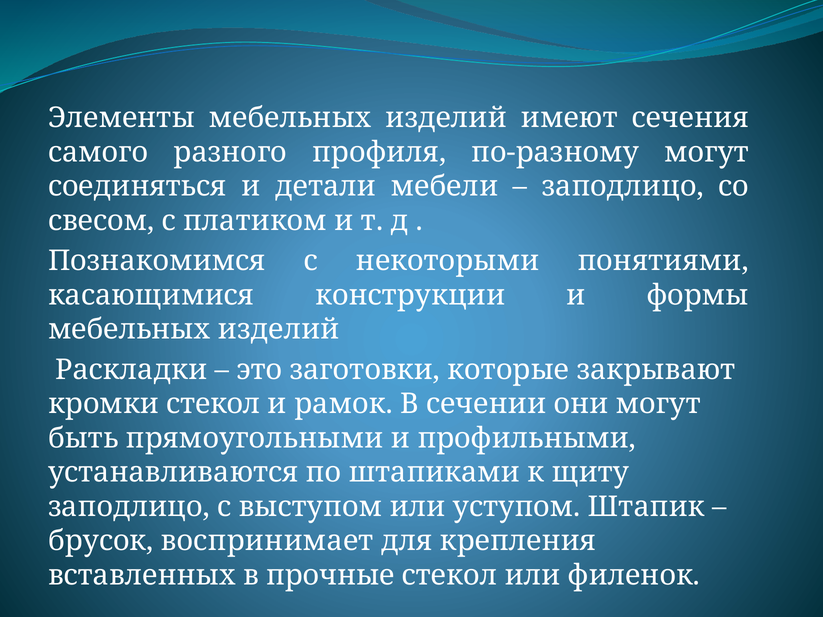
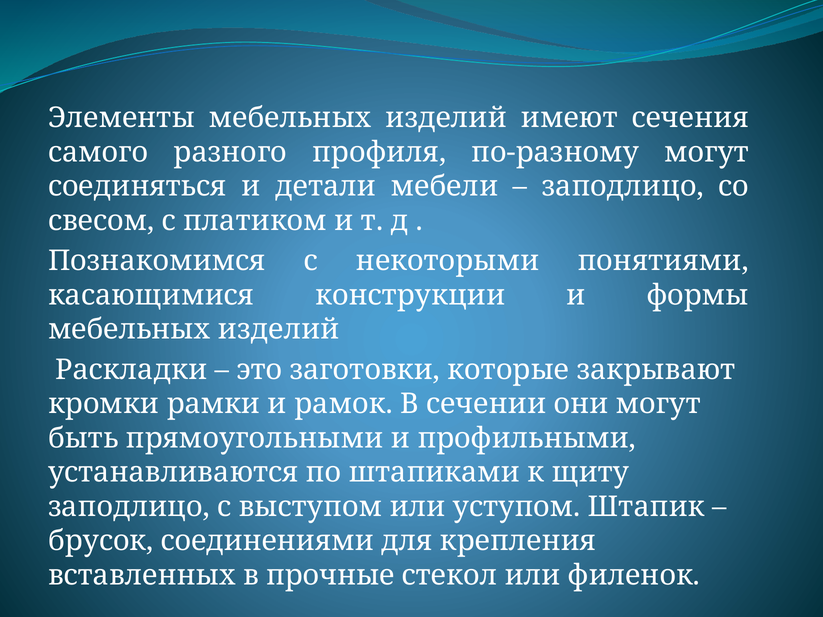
кромки стекол: стекол -> рамки
воспринимает: воспринимает -> соединениями
